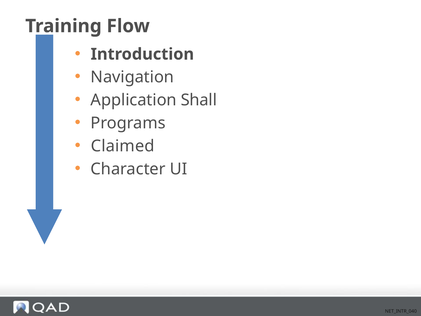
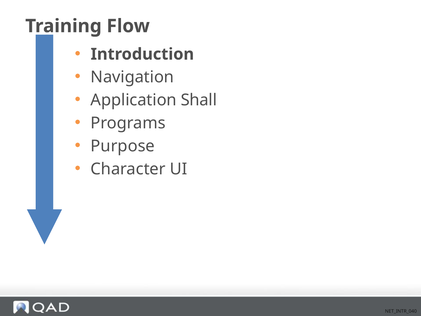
Claimed: Claimed -> Purpose
